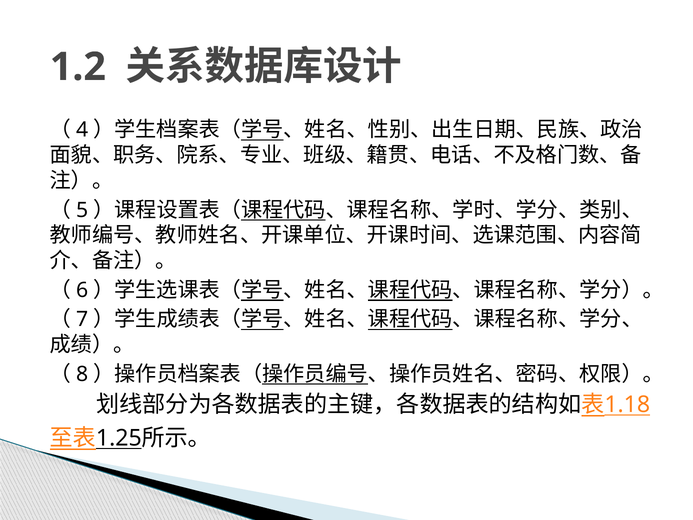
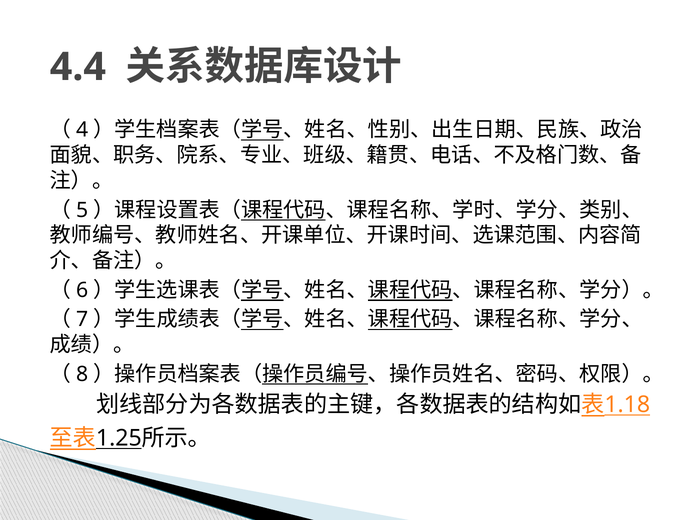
1.2: 1.2 -> 4.4
